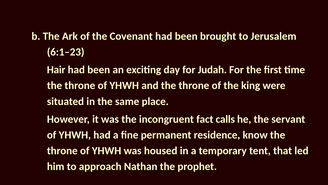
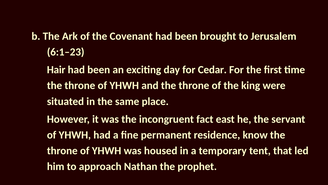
Judah: Judah -> Cedar
calls: calls -> east
